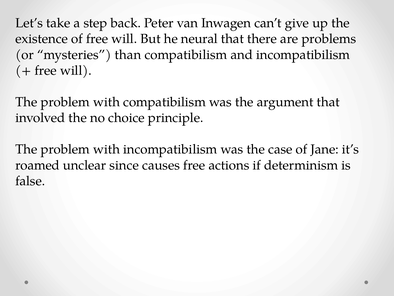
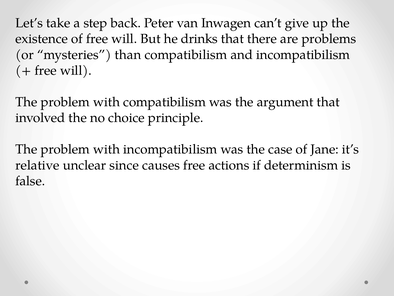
neural: neural -> drinks
roamed: roamed -> relative
